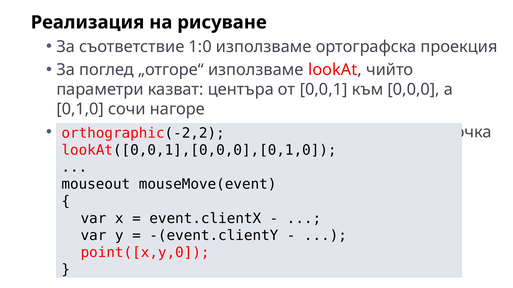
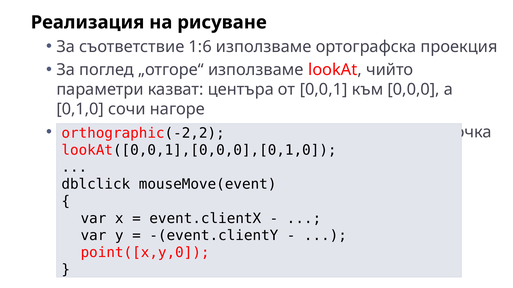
1:0: 1:0 -> 1:6
mouseout: mouseout -> dblclick
